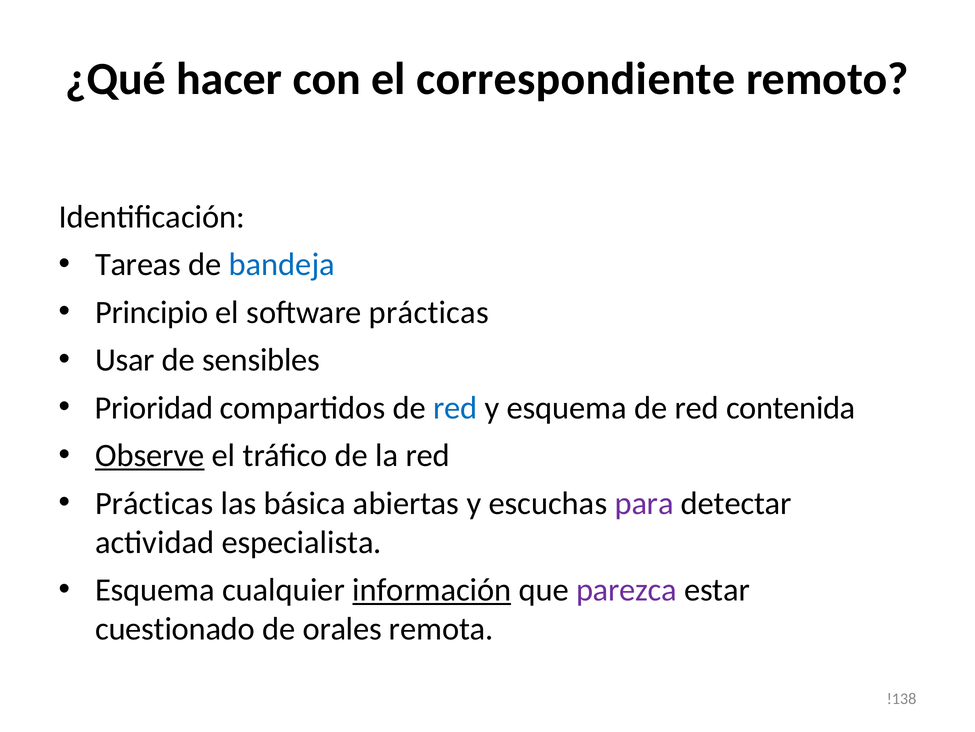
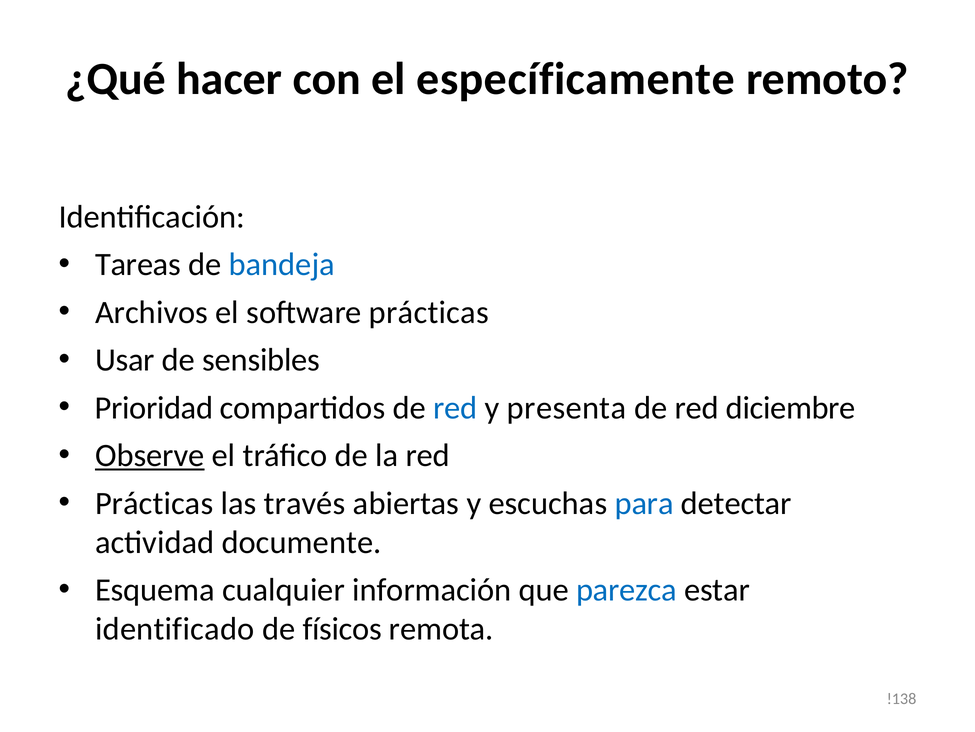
correspondiente: correspondiente -> específicamente
Principio: Principio -> Archivos
y esquema: esquema -> presenta
contenida: contenida -> diciembre
básica: básica -> través
para colour: purple -> blue
especialista: especialista -> documente
información underline: present -> none
parezca colour: purple -> blue
cuestionado: cuestionado -> identificado
orales: orales -> físicos
